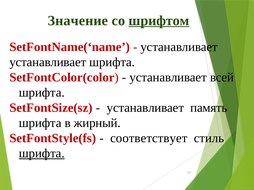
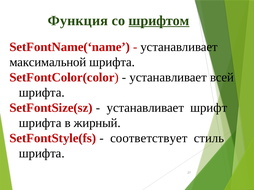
Значение: Значение -> Функция
устанавливает at (48, 62): устанавливает -> максимальной
память: память -> шрифт
шрифта at (42, 154) underline: present -> none
